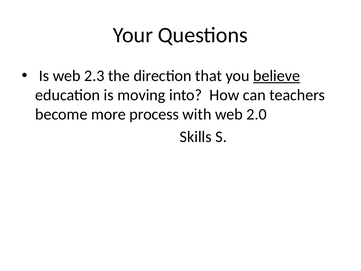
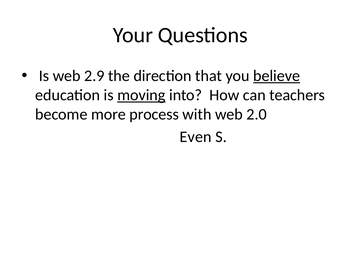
2.3: 2.3 -> 2.9
moving underline: none -> present
Skills: Skills -> Even
